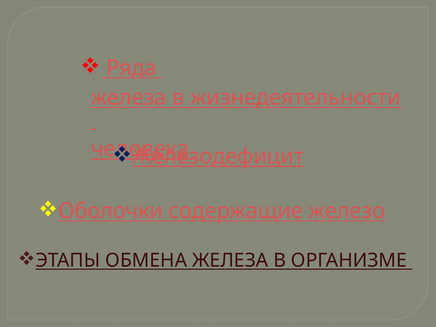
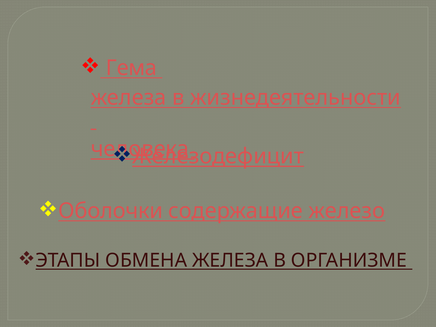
Ряда: Ряда -> Гема
